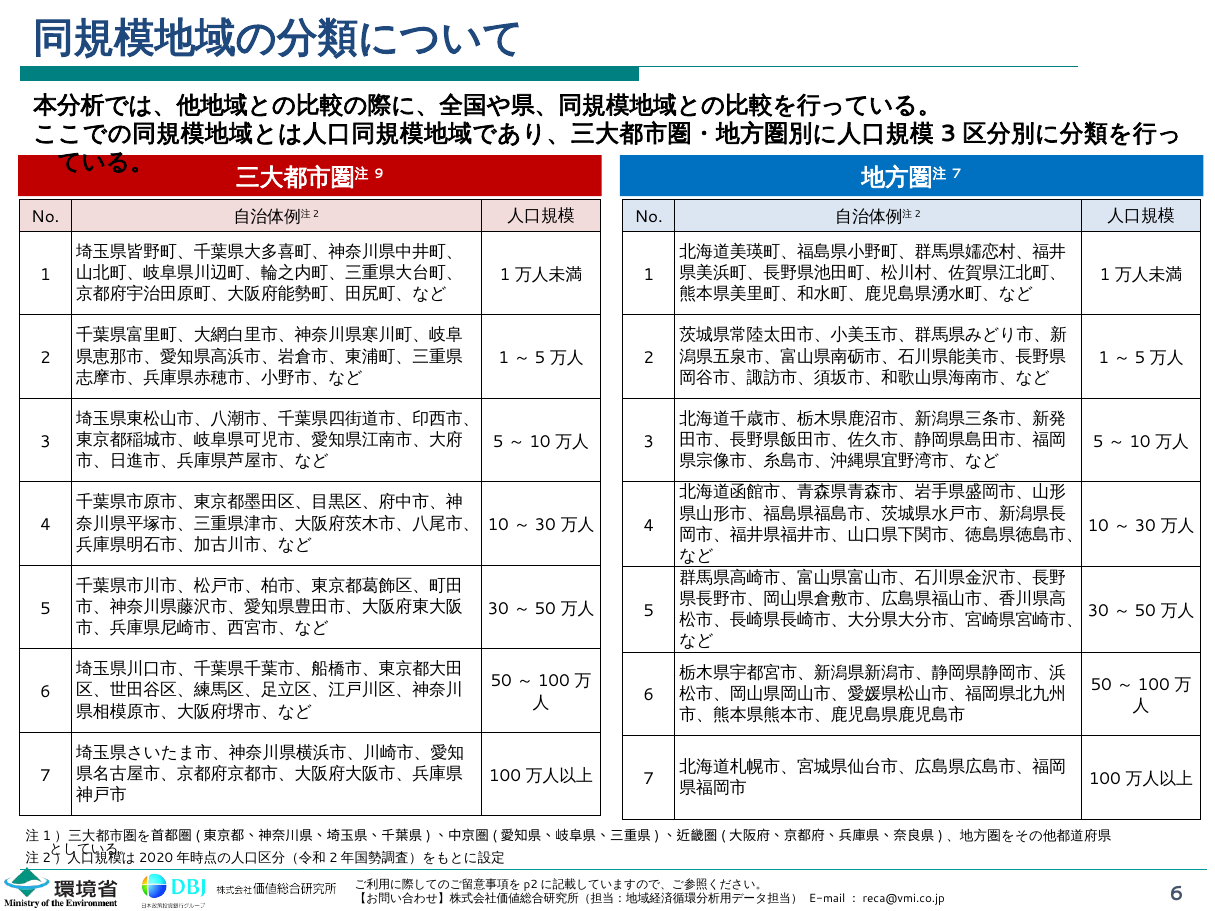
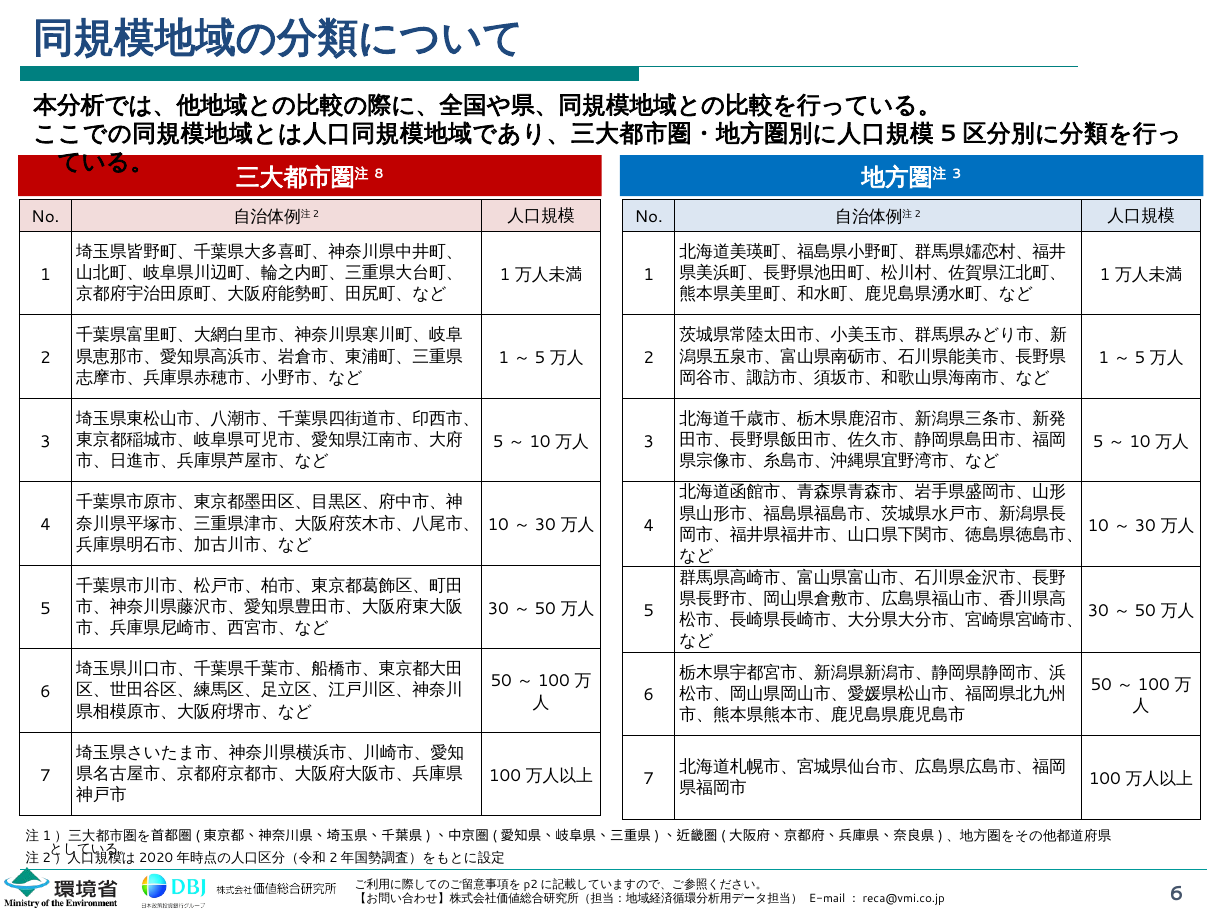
3 at (948, 134): 3 -> 5
9: 9 -> 8
7 at (957, 174): 7 -> 3
